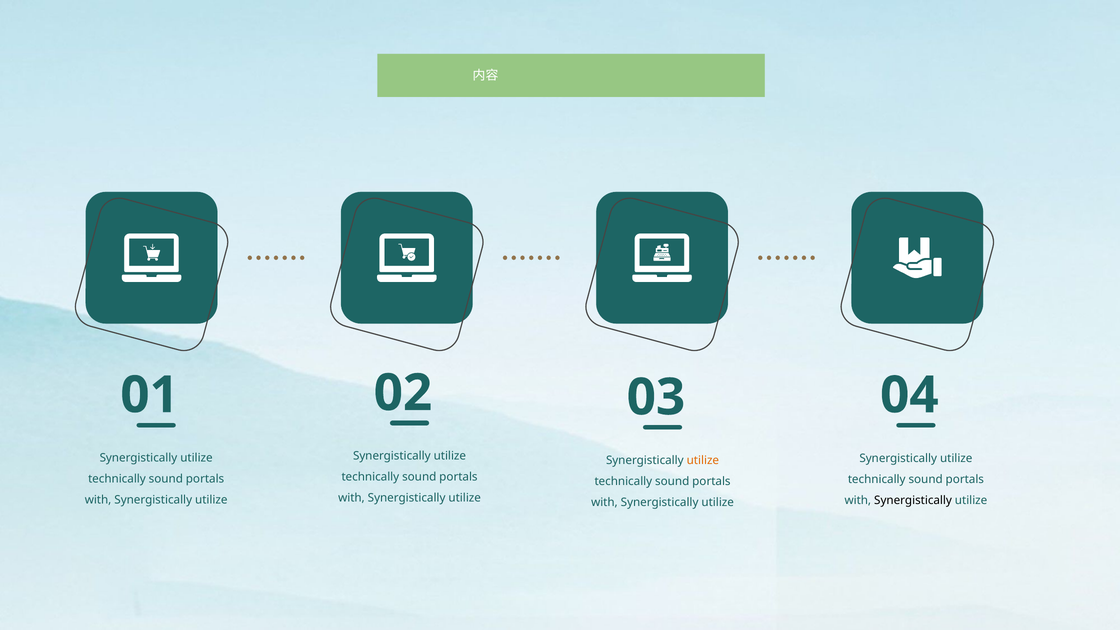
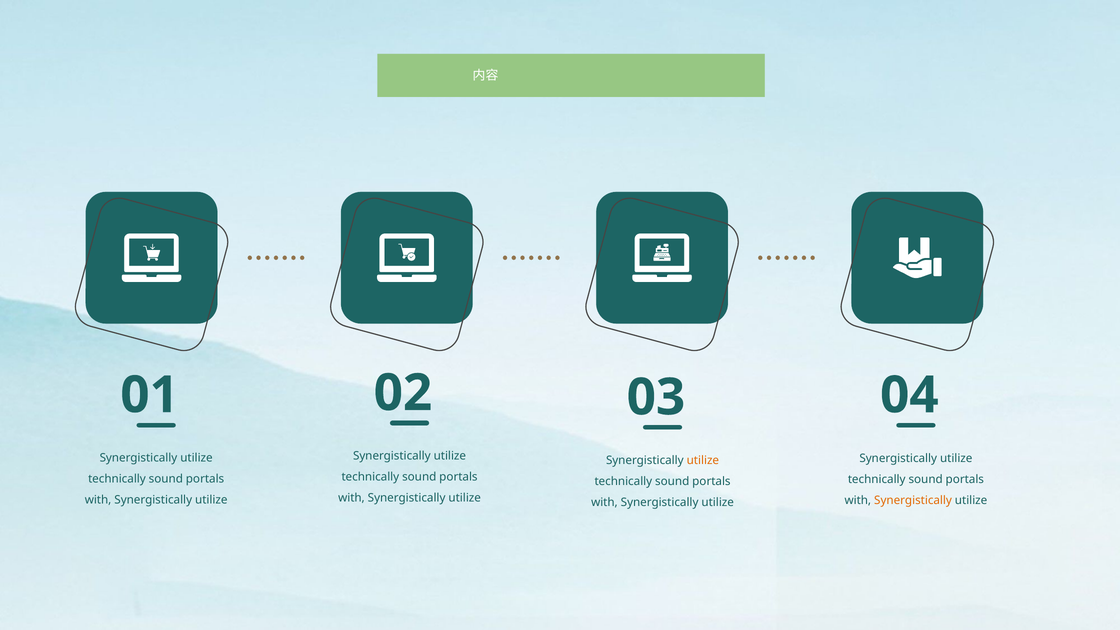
Synergistically at (913, 500) colour: black -> orange
